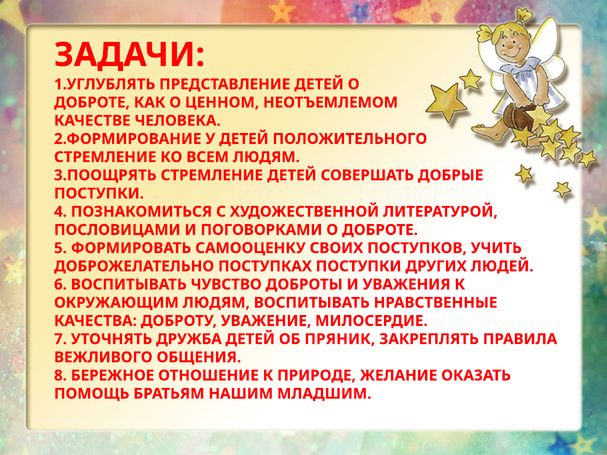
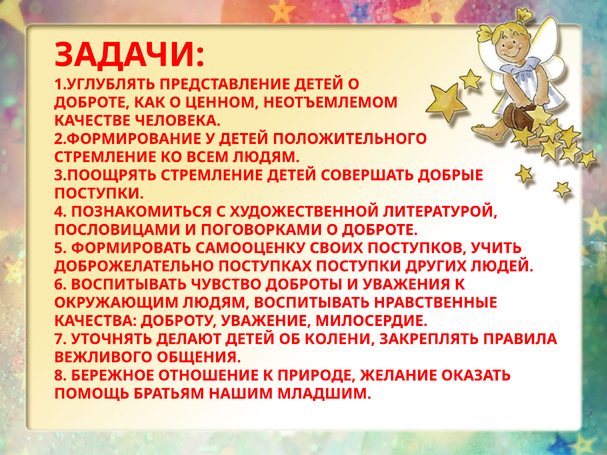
ДРУЖБА: ДРУЖБА -> ДЕЛАЮТ
ПРЯНИК: ПРЯНИК -> КОЛЕНИ
